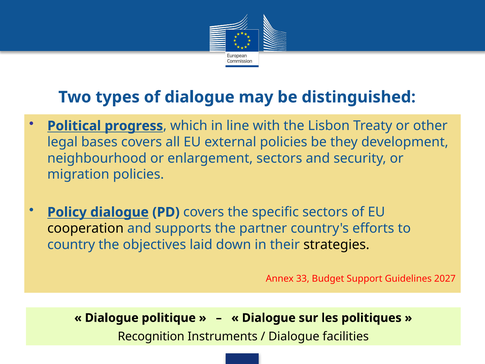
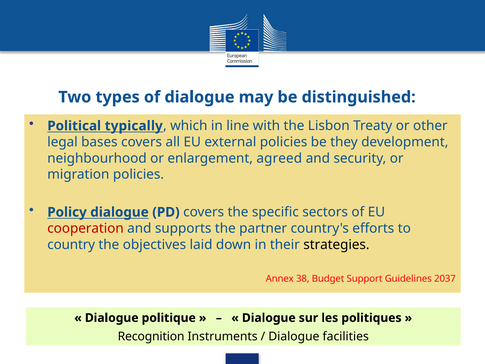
progress: progress -> typically
enlargement sectors: sectors -> agreed
cooperation colour: black -> red
33: 33 -> 38
2027: 2027 -> 2037
